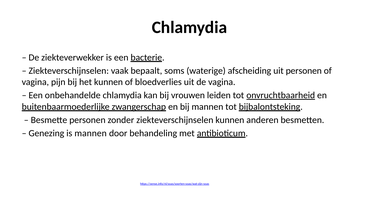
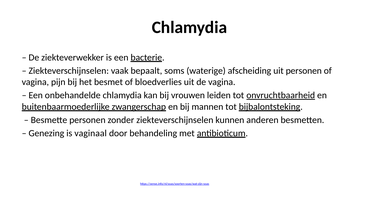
het kunnen: kunnen -> besmet
is mannen: mannen -> vaginaal
